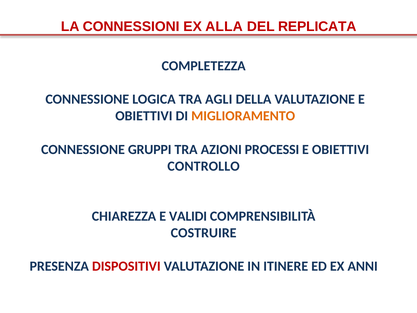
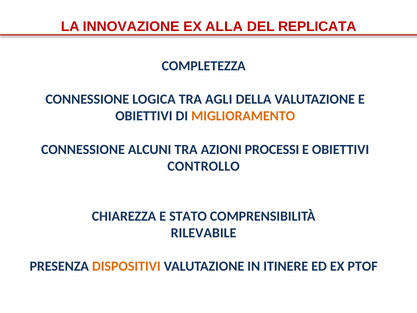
CONNESSIONI: CONNESSIONI -> INNOVAZIONE
GRUPPI: GRUPPI -> ALCUNI
VALIDI: VALIDI -> STATO
COSTRUIRE: COSTRUIRE -> RILEVABILE
DISPOSITIVI colour: red -> orange
ANNI: ANNI -> PTOF
